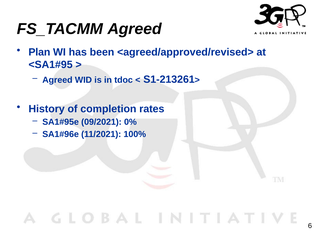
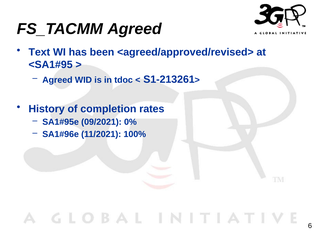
Plan: Plan -> Text
